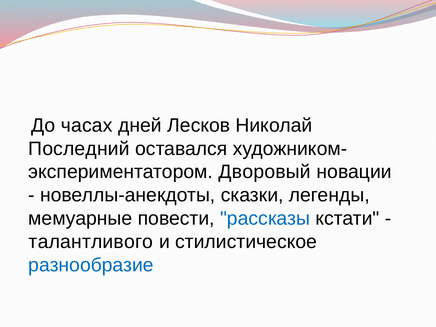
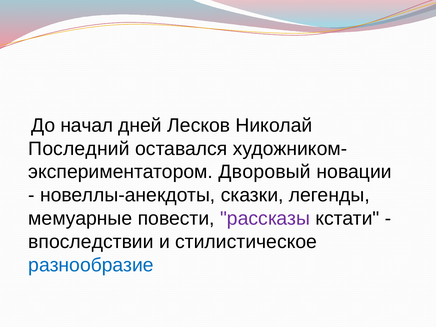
часах: часах -> начал
рассказы colour: blue -> purple
талантливого: талантливого -> впоследствии
